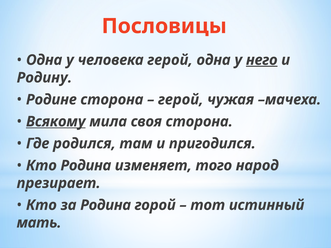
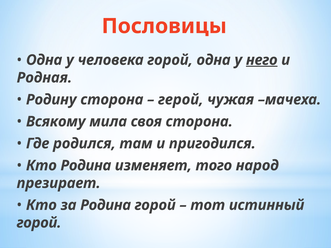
человека герой: герой -> горой
Родину: Родину -> Родная
Родине: Родине -> Родину
Всякому underline: present -> none
мать at (39, 223): мать -> горой
